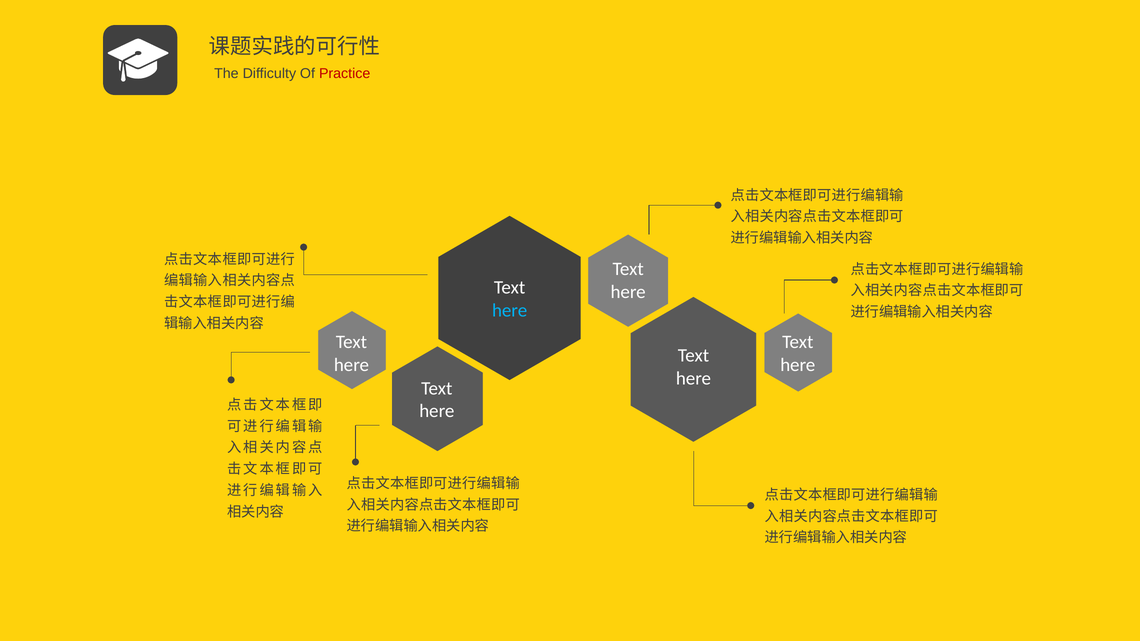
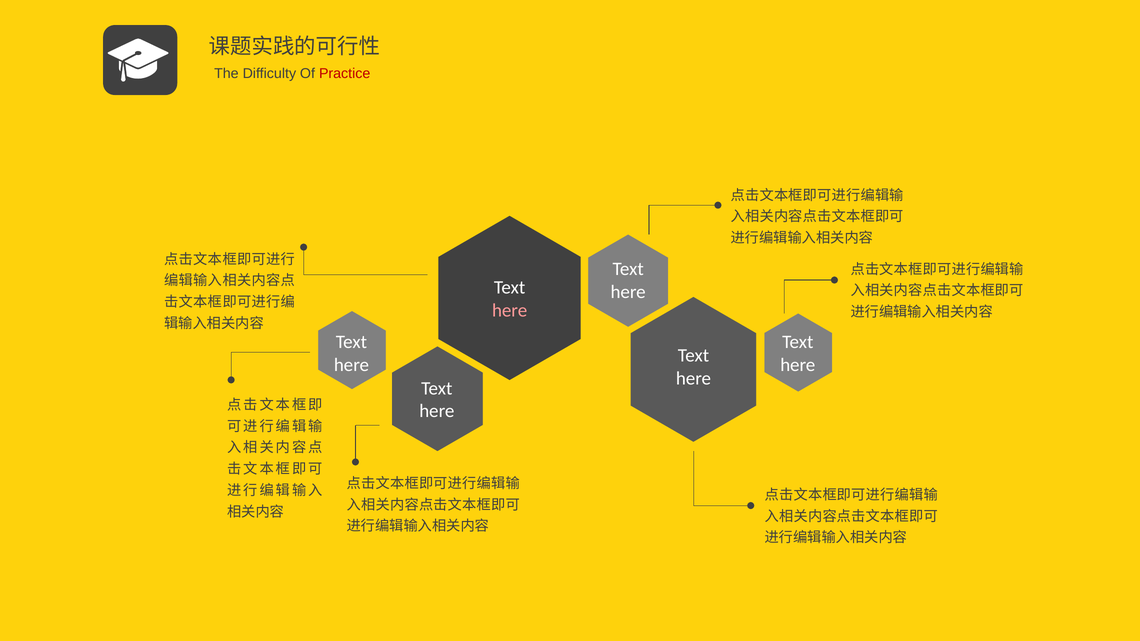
here at (510, 310) colour: light blue -> pink
